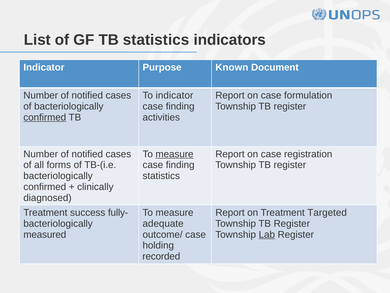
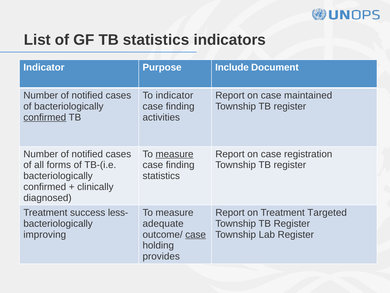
Known: Known -> Include
formulation: formulation -> maintained
fully-: fully- -> less-
measured: measured -> improving
case at (196, 234) underline: none -> present
Lab underline: present -> none
recorded: recorded -> provides
